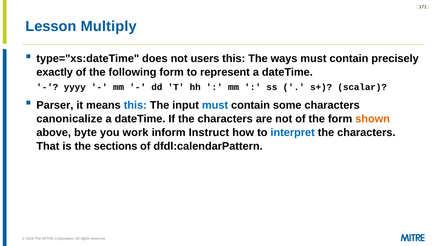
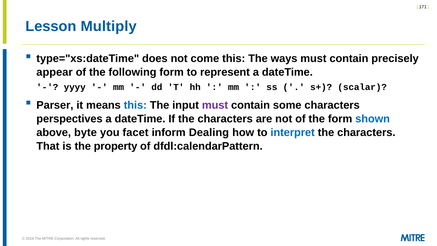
users: users -> come
exactly: exactly -> appear
must at (215, 105) colour: blue -> purple
canonicalize: canonicalize -> perspectives
shown colour: orange -> blue
work: work -> facet
Instruct: Instruct -> Dealing
sections: sections -> property
